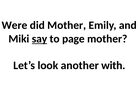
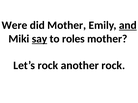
and underline: none -> present
page: page -> roles
Let’s look: look -> rock
another with: with -> rock
